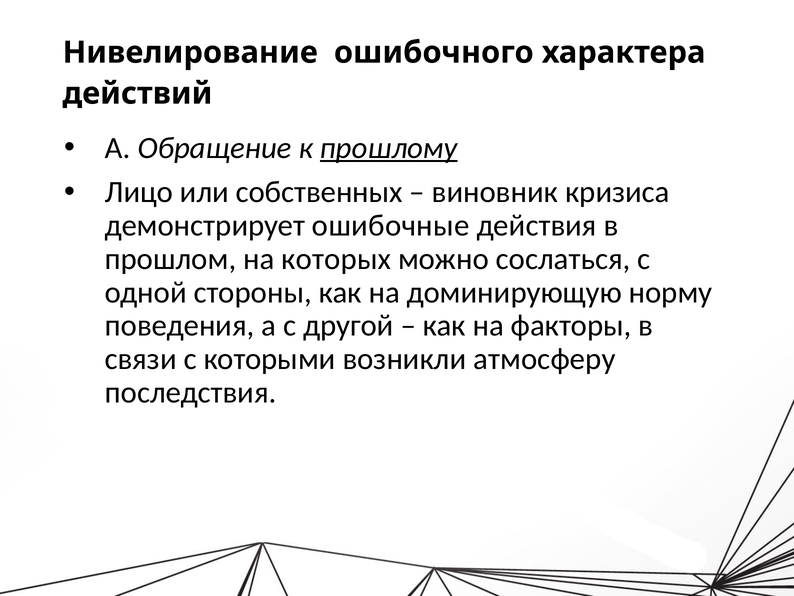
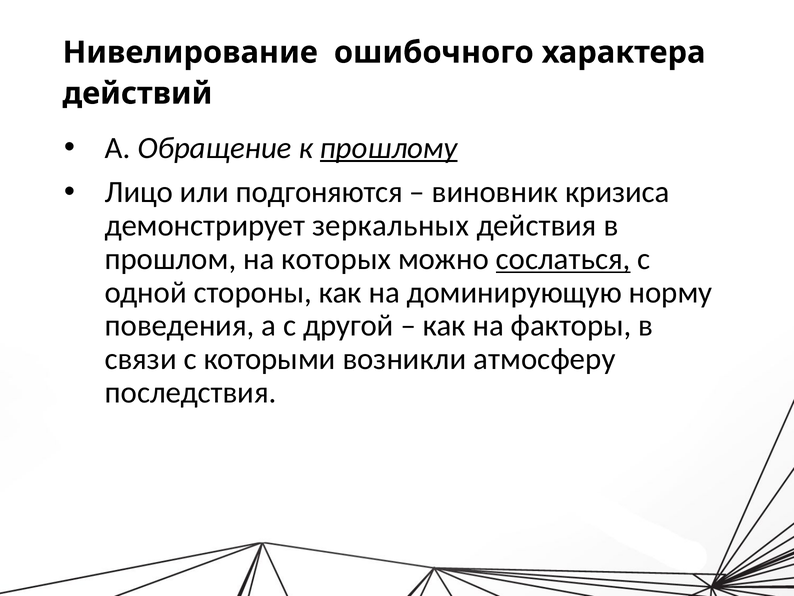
собственных: собственных -> подгоняются
ошибочные: ошибочные -> зеркальных
сослаться underline: none -> present
